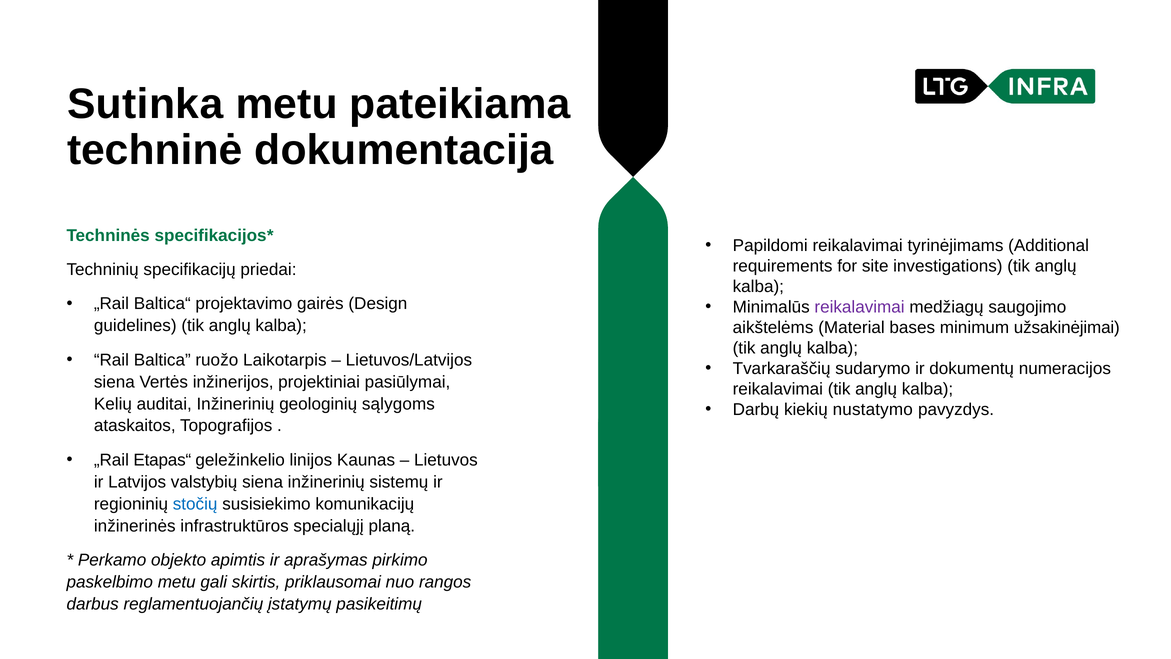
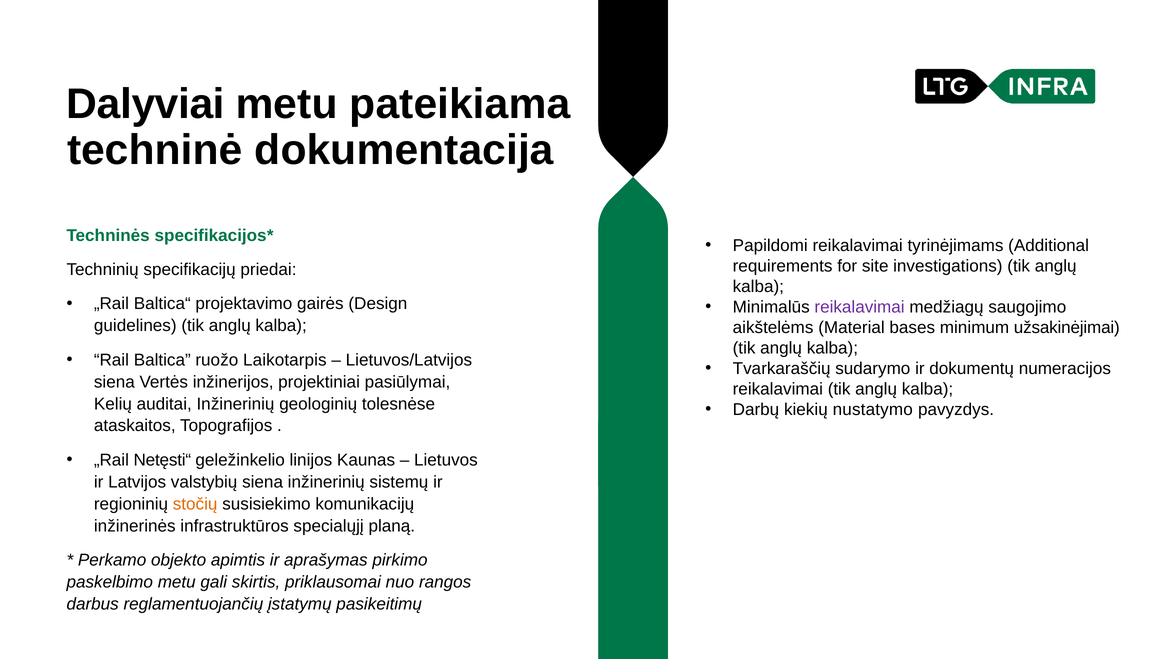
Sutinka: Sutinka -> Dalyviai
sąlygoms: sąlygoms -> tolesnėse
Etapas“: Etapas“ -> Netęsti“
stočių colour: blue -> orange
